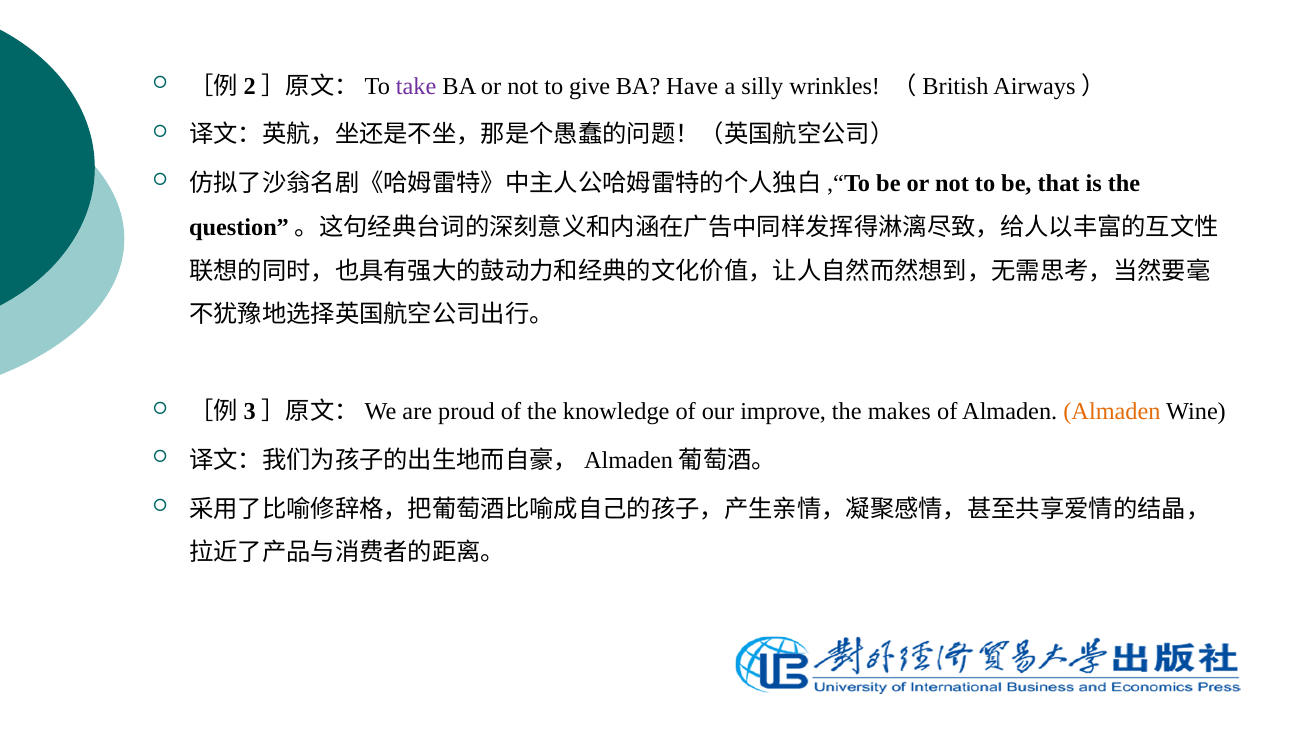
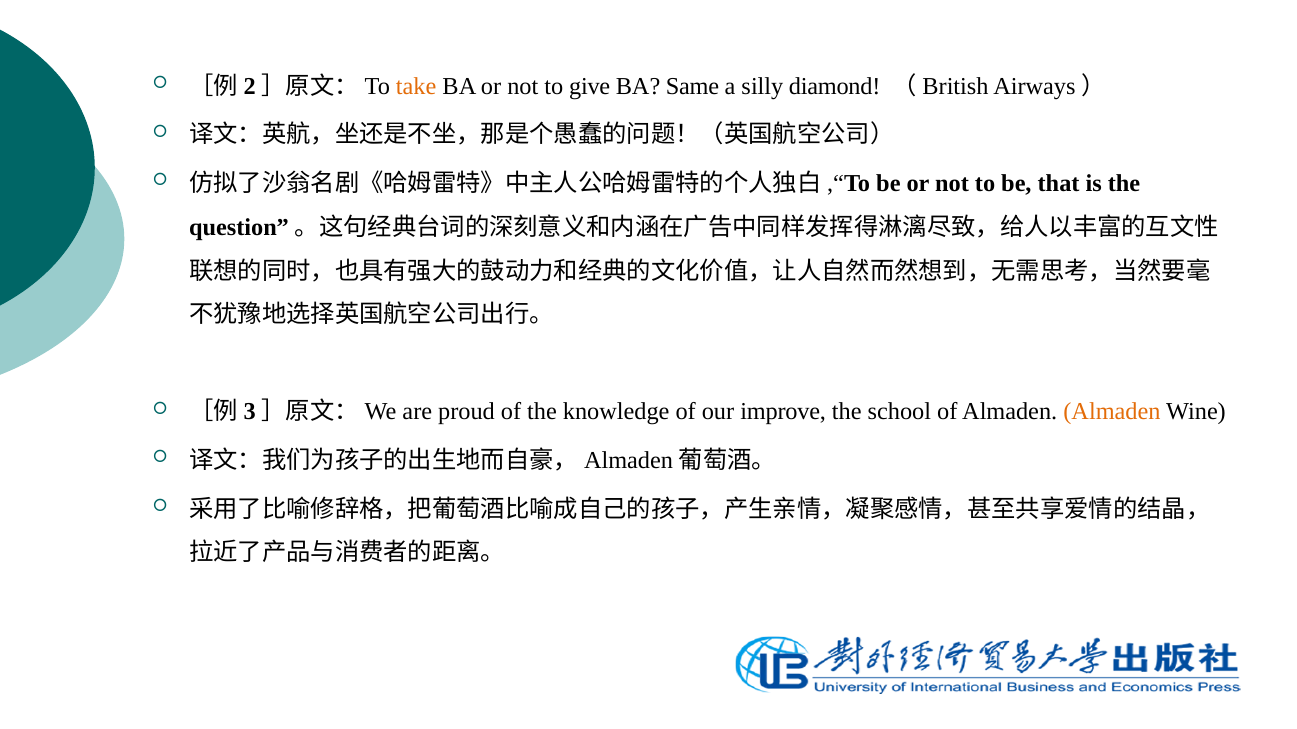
take colour: purple -> orange
Have: Have -> Same
wrinkles: wrinkles -> diamond
makes: makes -> school
